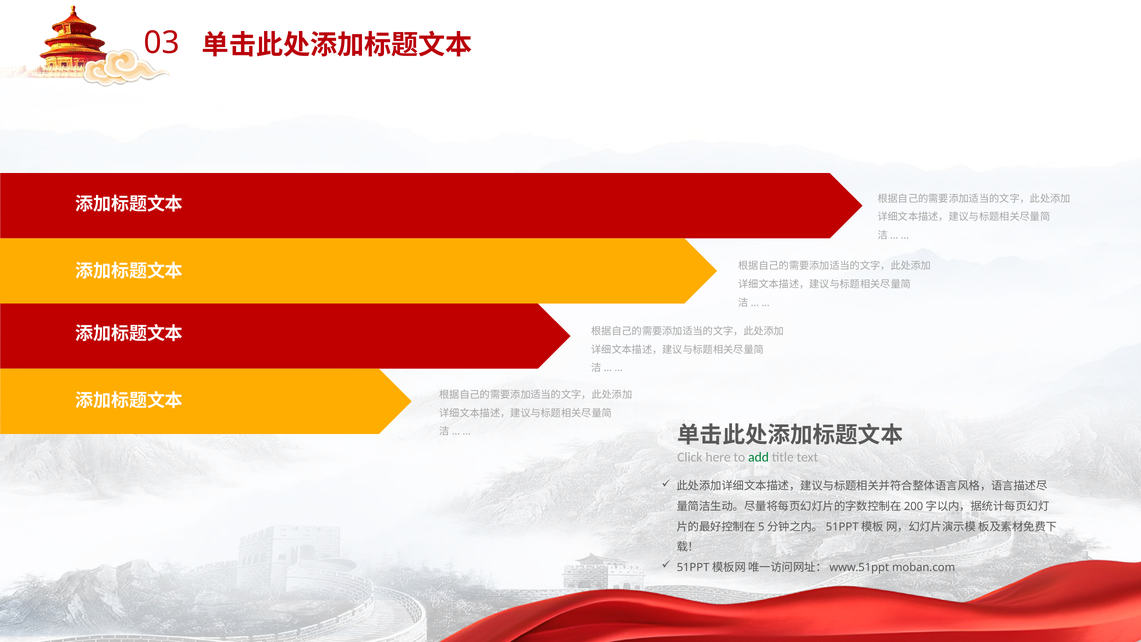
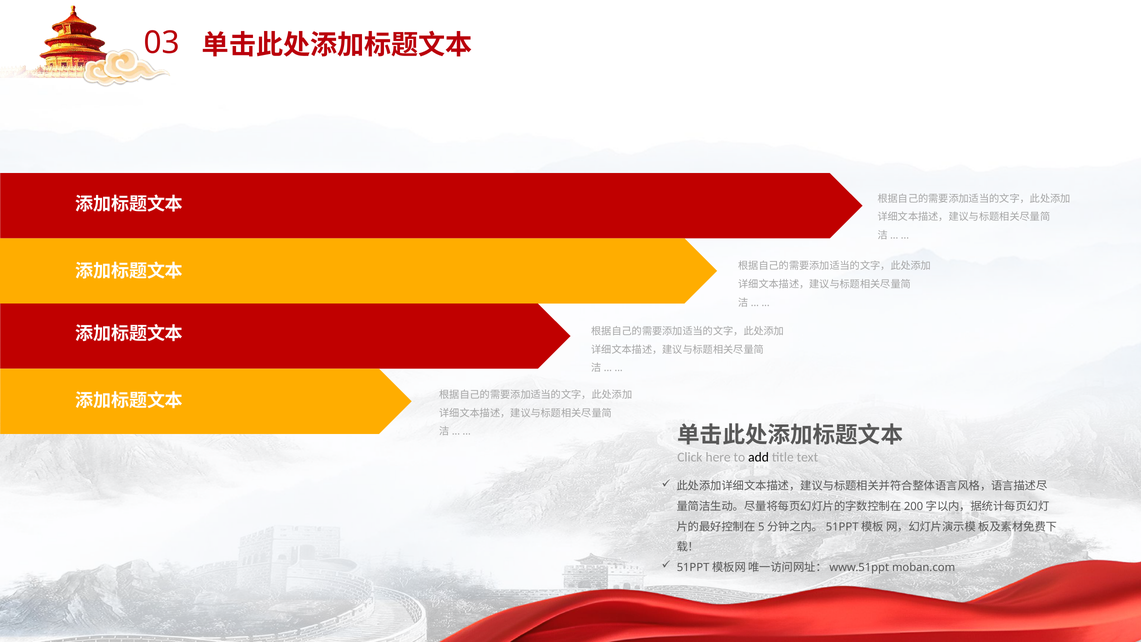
add colour: green -> black
